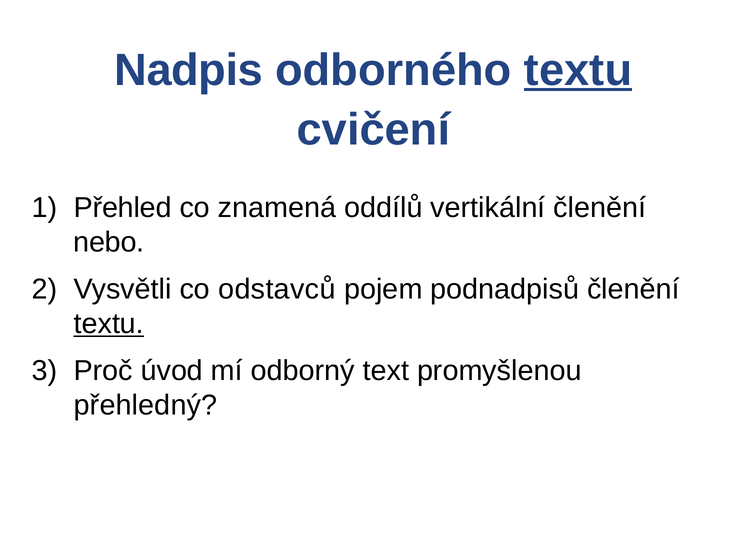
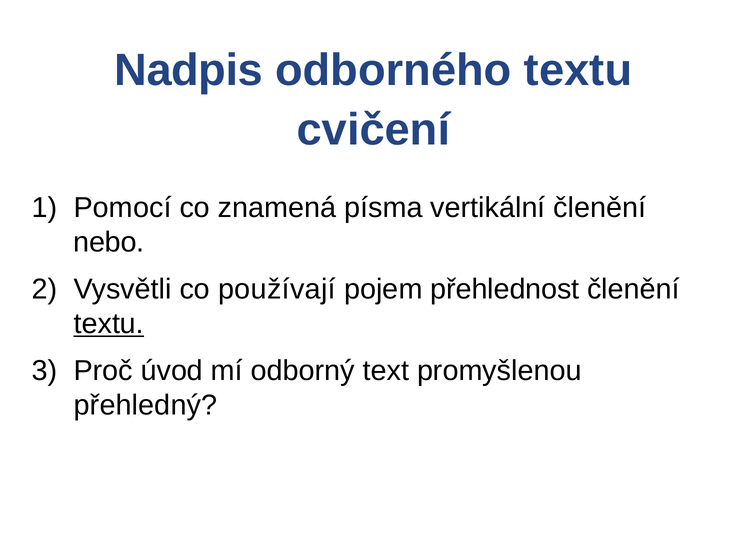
textu at (578, 70) underline: present -> none
Přehled: Přehled -> Pomocí
oddílů: oddílů -> písma
odstavců: odstavců -> používají
podnadpisů: podnadpisů -> přehlednost
